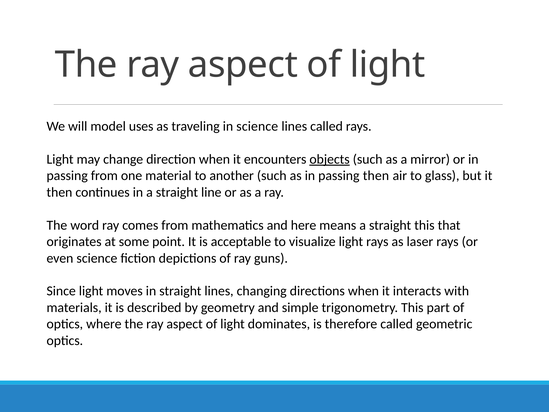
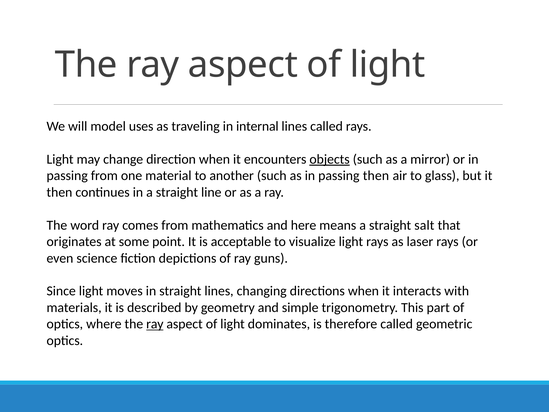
in science: science -> internal
straight this: this -> salt
ray at (155, 324) underline: none -> present
